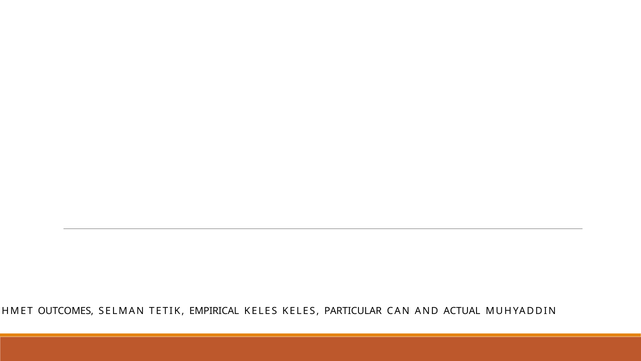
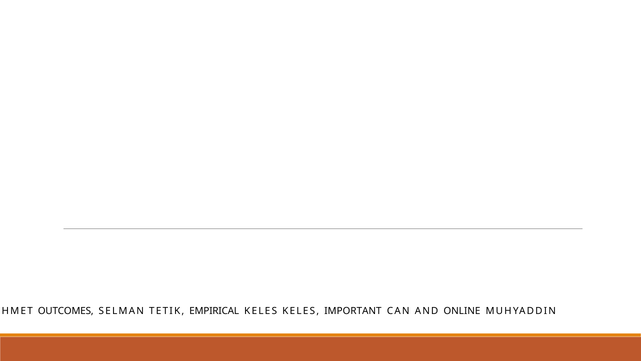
PARTICULAR: PARTICULAR -> IMPORTANT
ACTUAL: ACTUAL -> ONLINE
